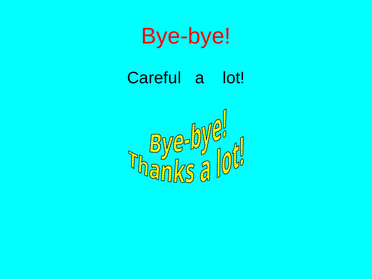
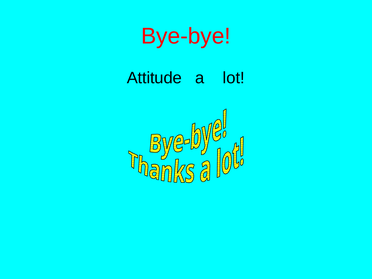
Careful: Careful -> Attitude
